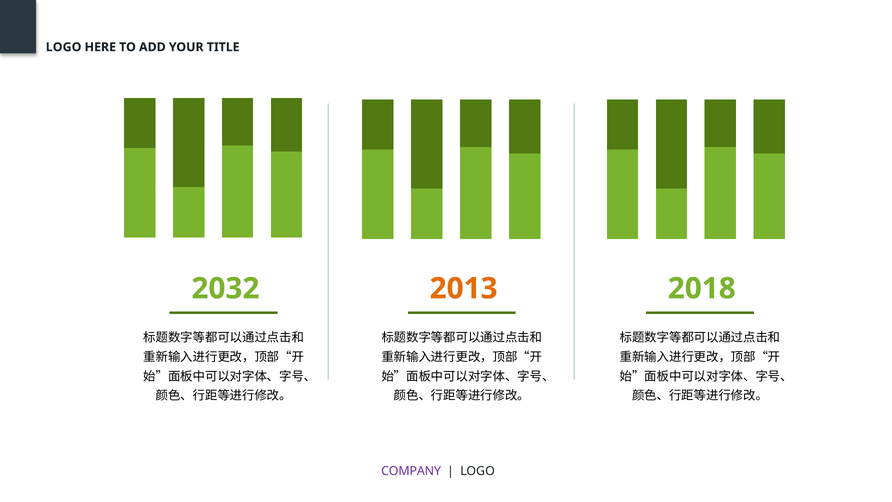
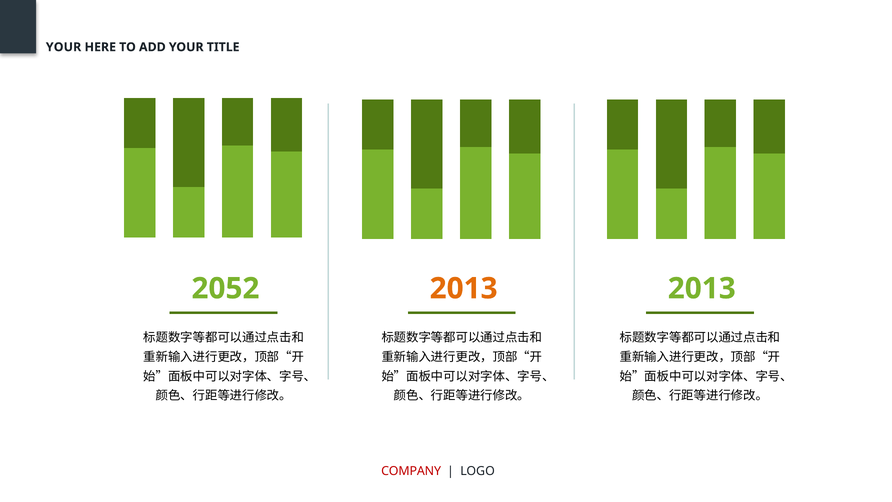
LOGO at (64, 47): LOGO -> YOUR
2032: 2032 -> 2052
2018 at (702, 288): 2018 -> 2013
COMPANY colour: purple -> red
